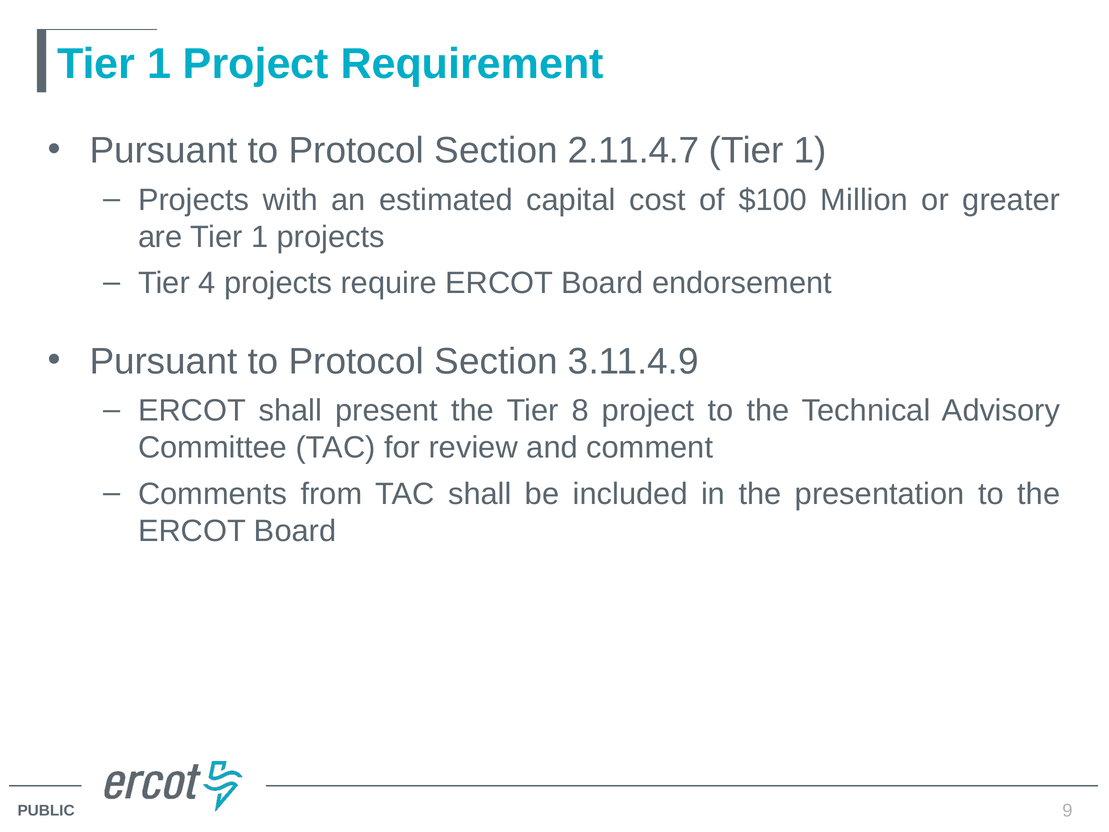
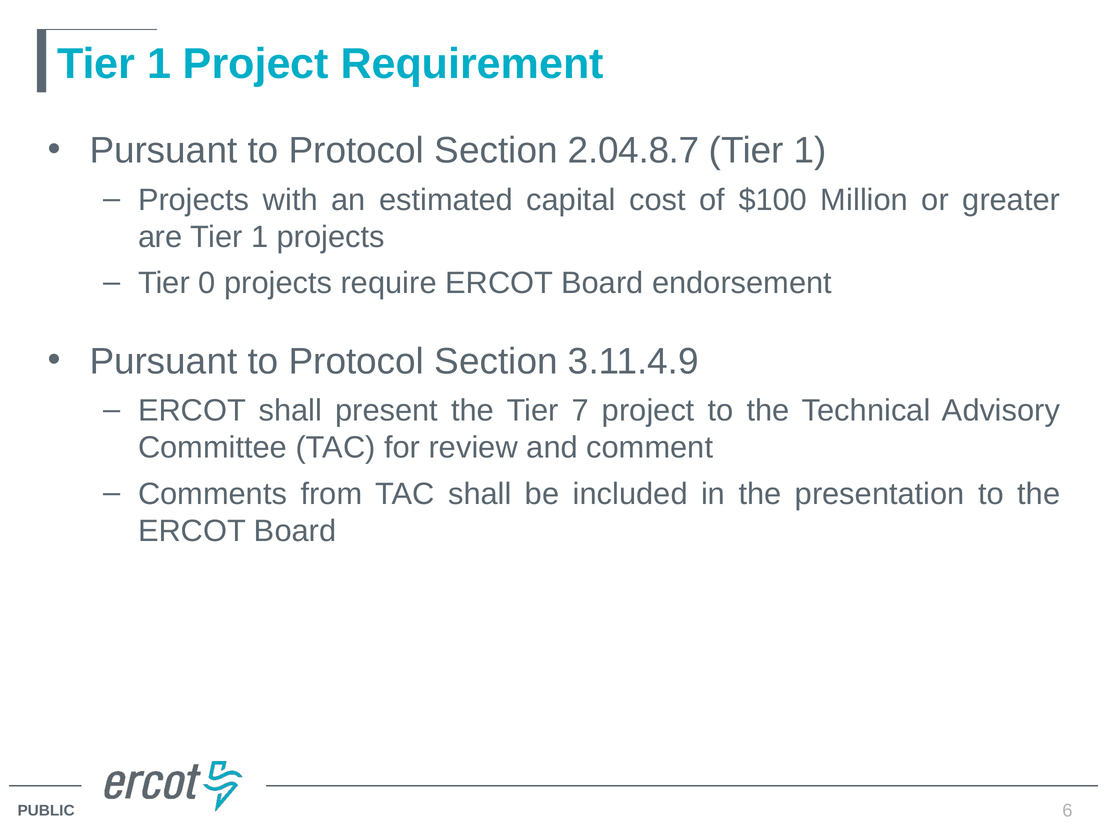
2.11.4.7: 2.11.4.7 -> 2.04.8.7
4: 4 -> 0
8: 8 -> 7
9: 9 -> 6
